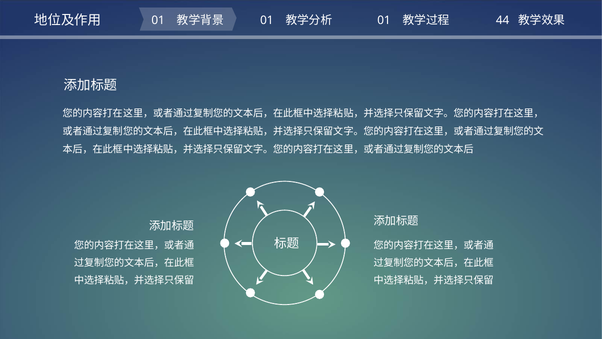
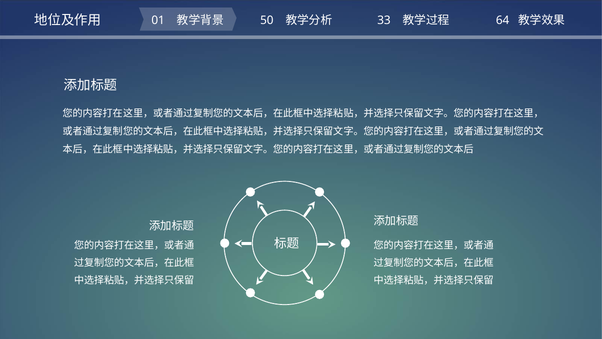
01 at (267, 21): 01 -> 50
01 at (384, 21): 01 -> 33
44: 44 -> 64
